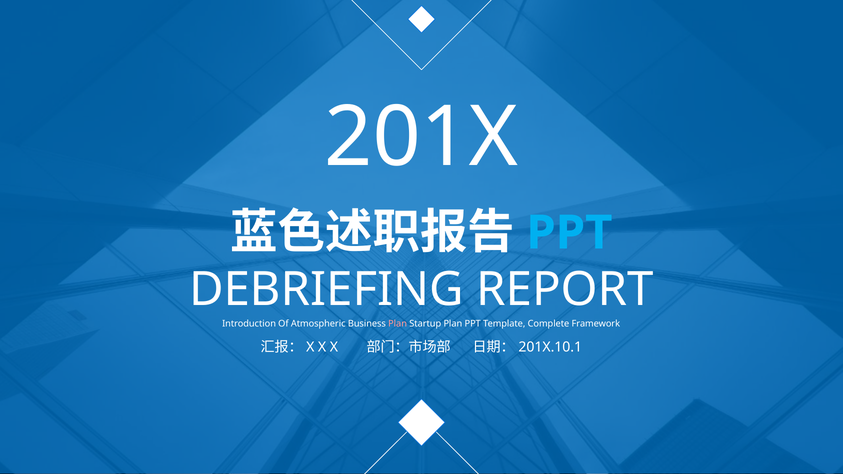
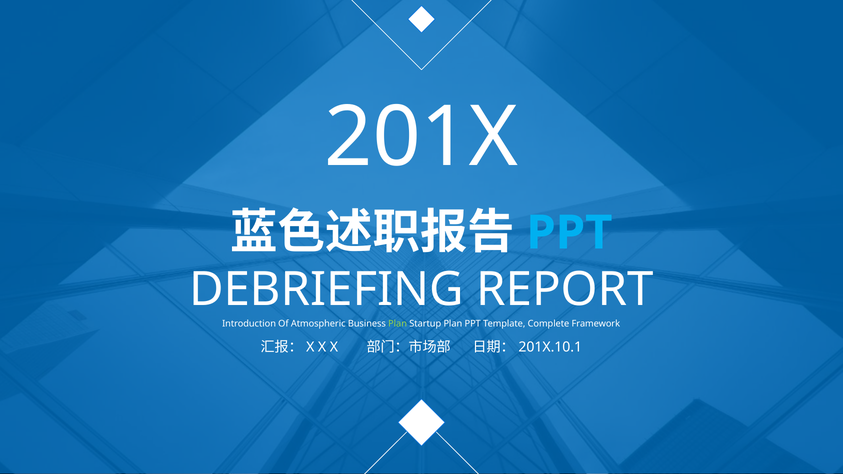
Plan at (398, 324) colour: pink -> light green
